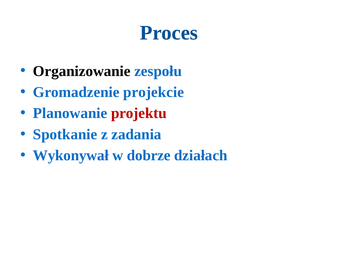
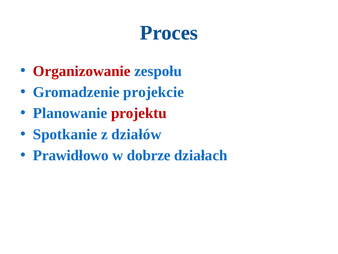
Organizowanie colour: black -> red
zadania: zadania -> działów
Wykonywał: Wykonywał -> Prawidłowo
